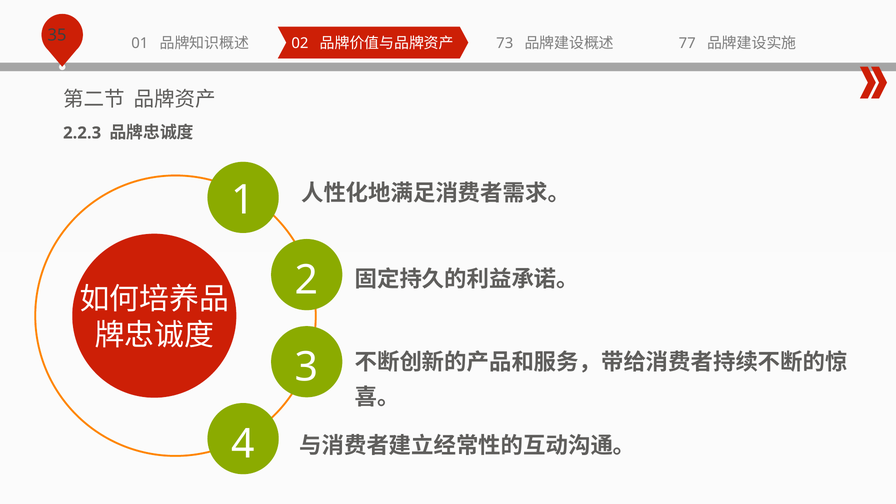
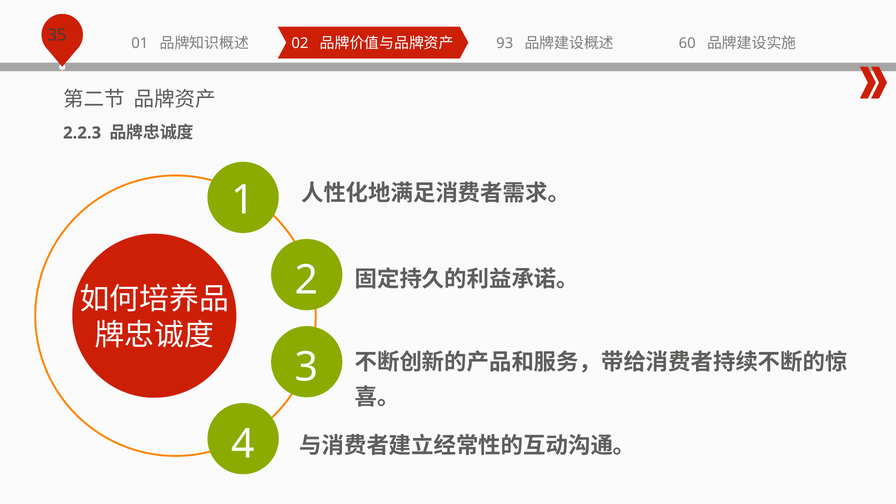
77: 77 -> 60
73: 73 -> 93
